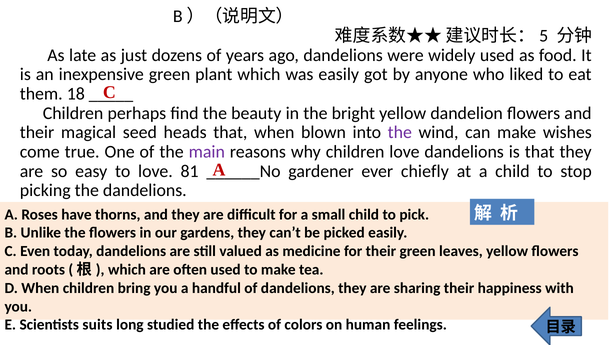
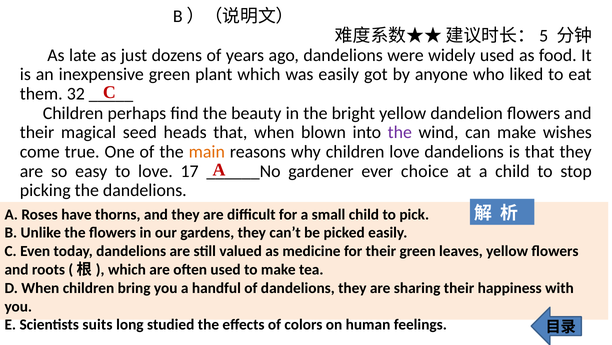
18: 18 -> 32
main colour: purple -> orange
81: 81 -> 17
chiefly: chiefly -> choice
